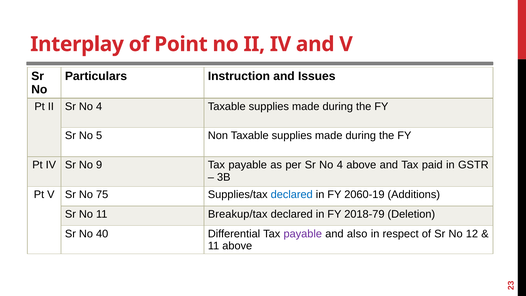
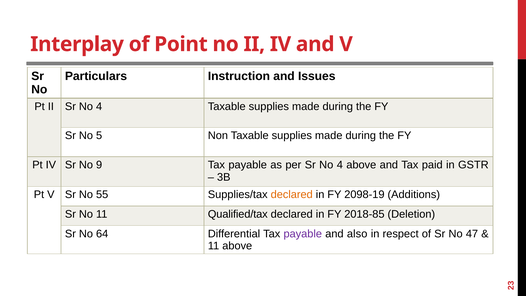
75: 75 -> 55
declared at (292, 195) colour: blue -> orange
2060-19: 2060-19 -> 2098-19
Breakup/tax: Breakup/tax -> Qualified/tax
2018-79: 2018-79 -> 2018-85
40: 40 -> 64
12: 12 -> 47
